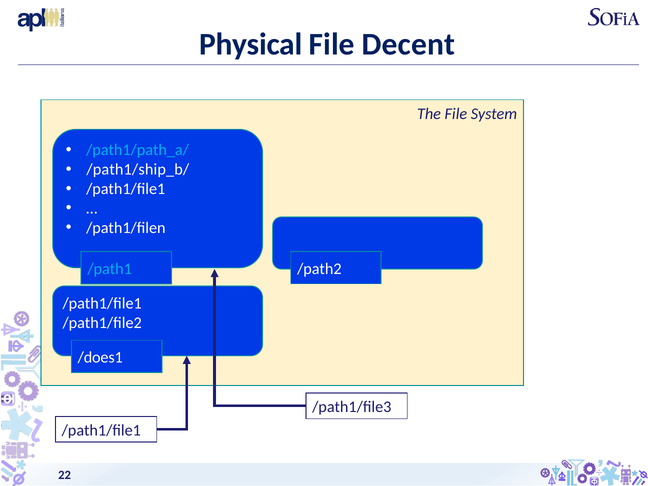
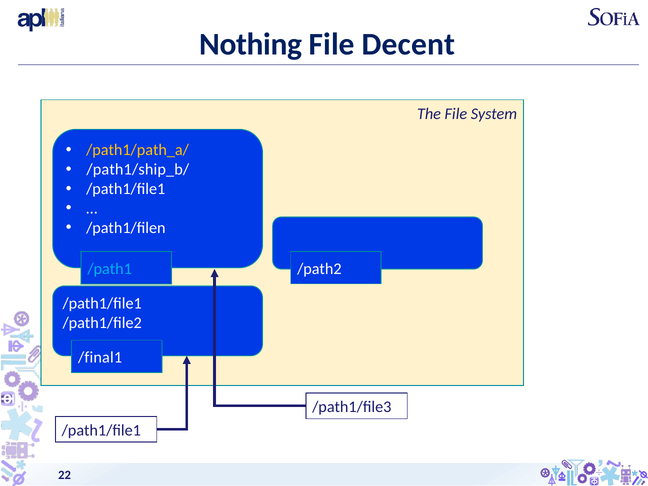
Physical: Physical -> Nothing
/path1/path_a/ colour: light blue -> yellow
/does1: /does1 -> /final1
